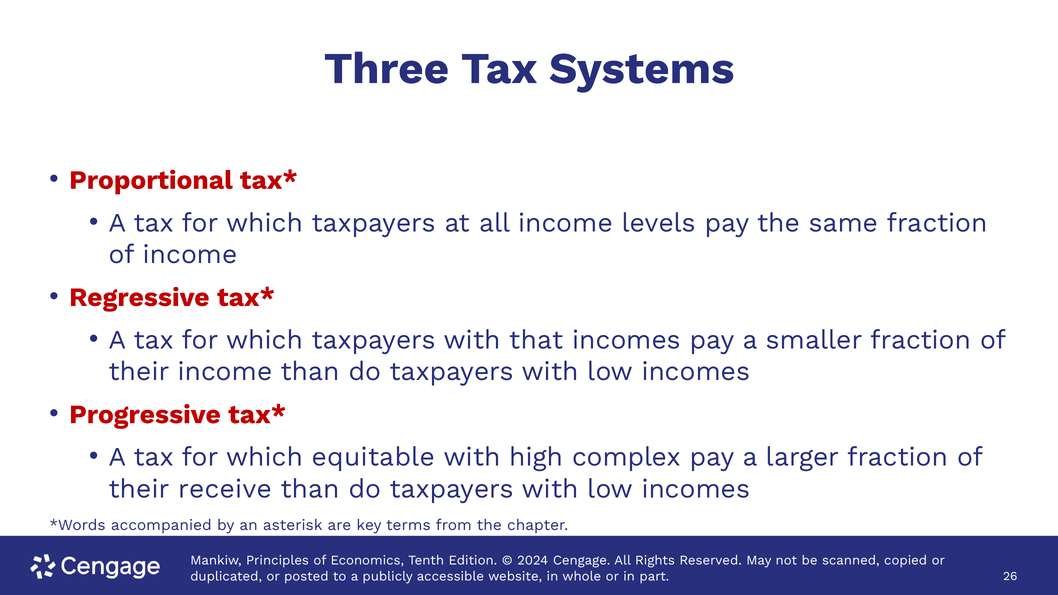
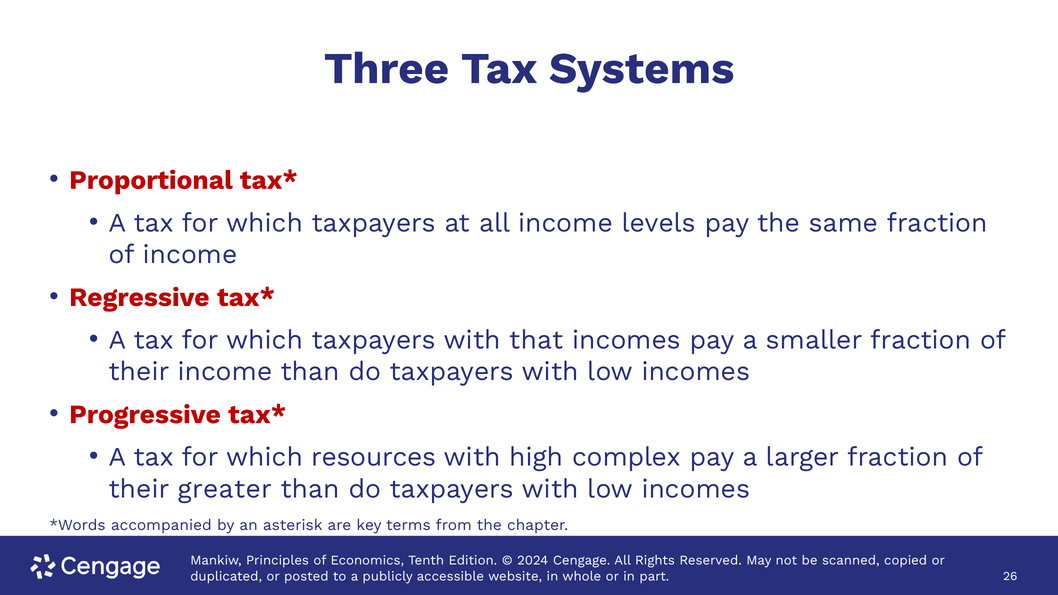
equitable: equitable -> resources
receive: receive -> greater
